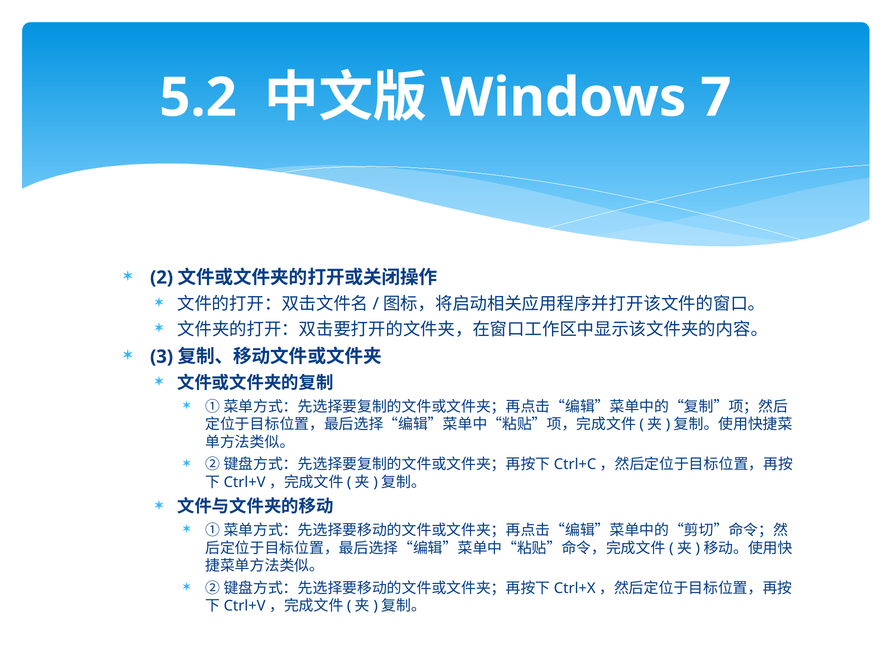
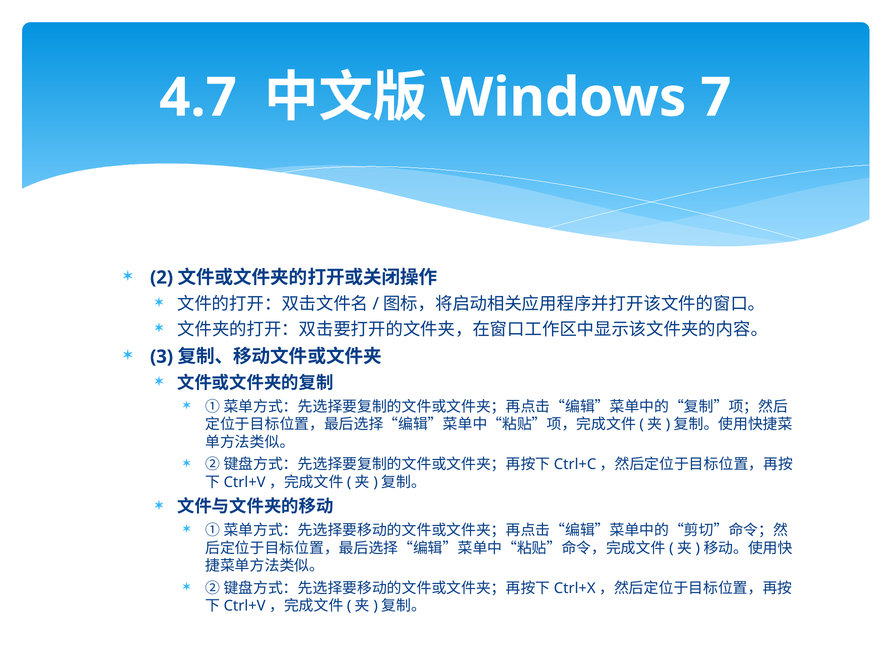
5.2: 5.2 -> 4.7
